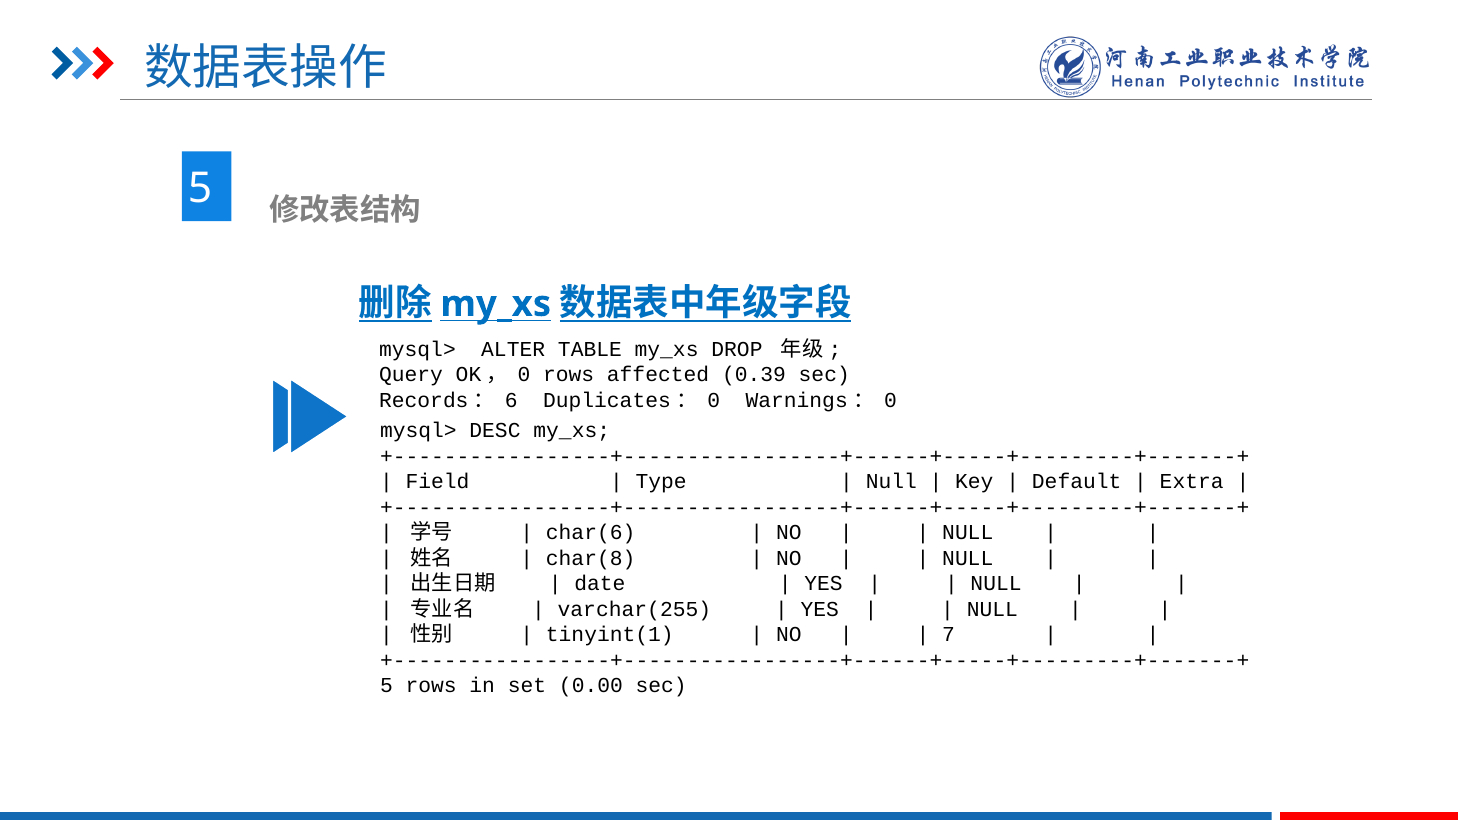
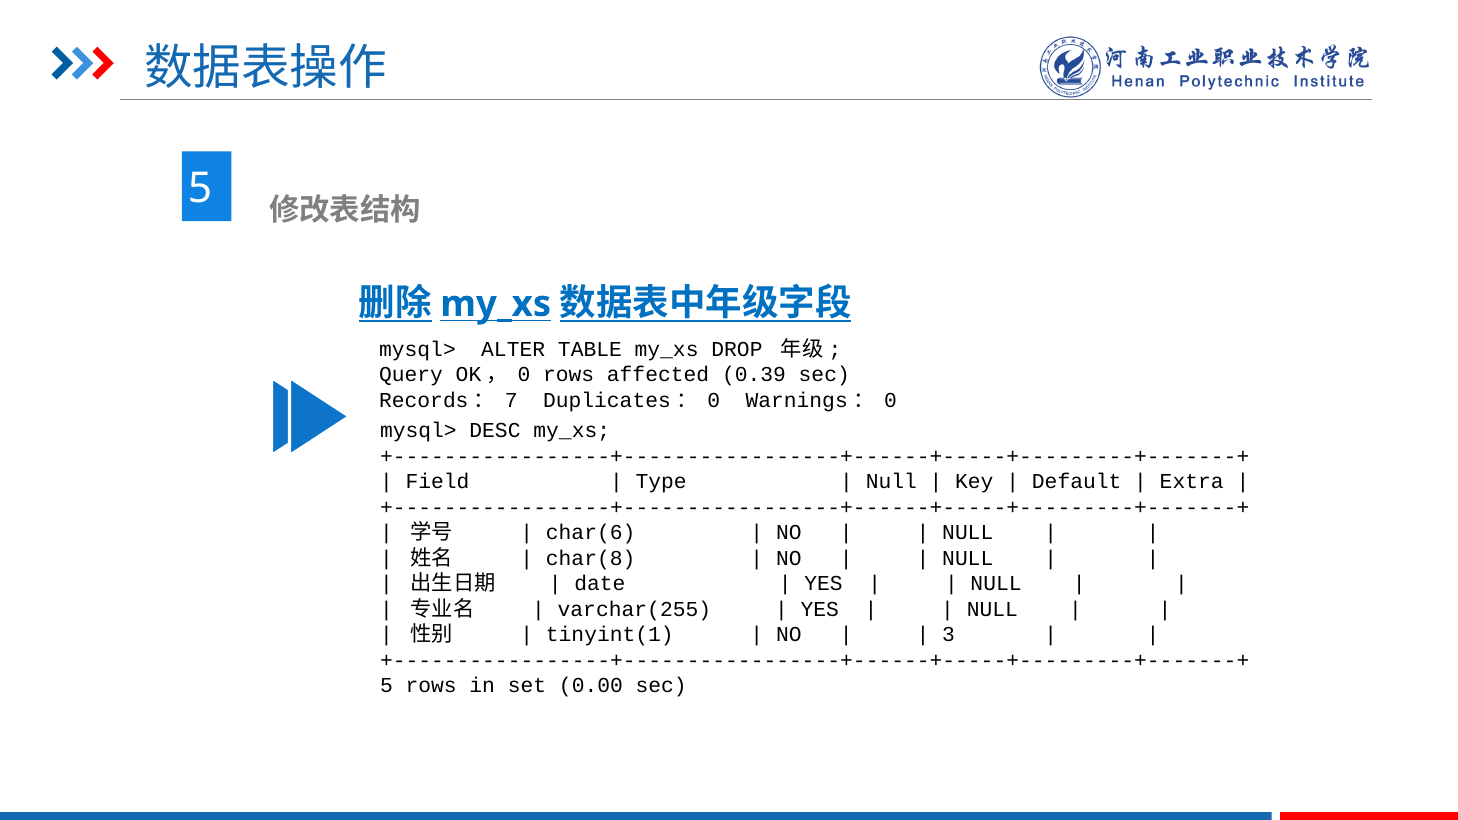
6: 6 -> 7
7: 7 -> 3
